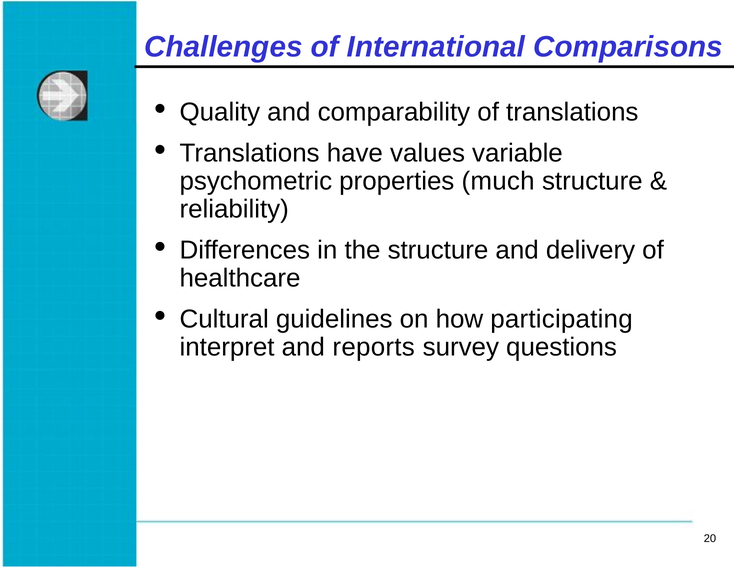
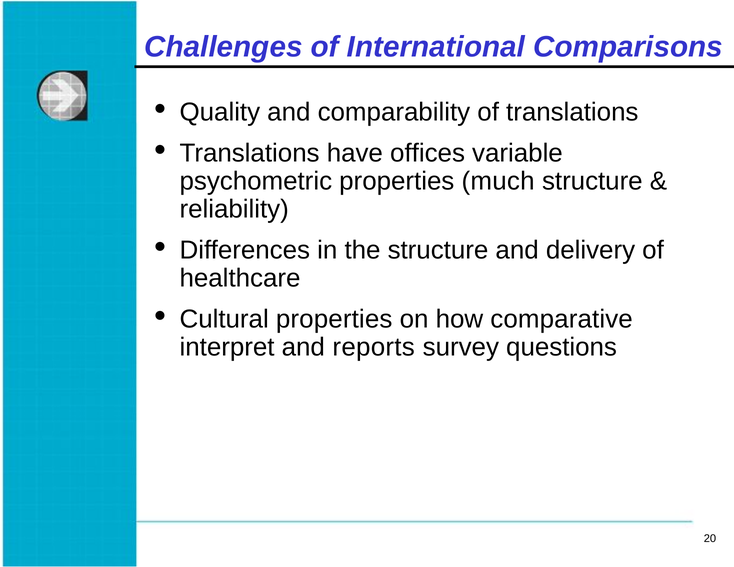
values: values -> offices
Cultural guidelines: guidelines -> properties
participating: participating -> comparative
